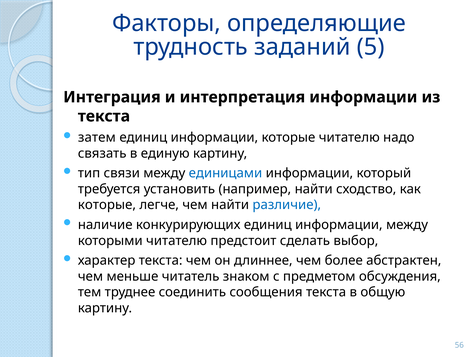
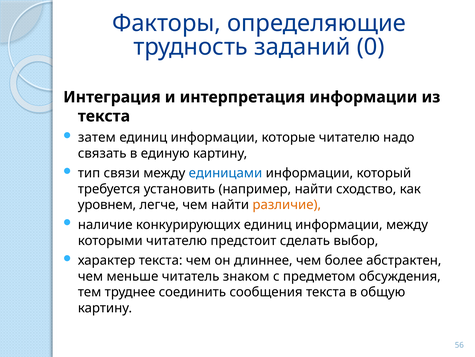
5: 5 -> 0
которые at (107, 204): которые -> уровнем
различие colour: blue -> orange
